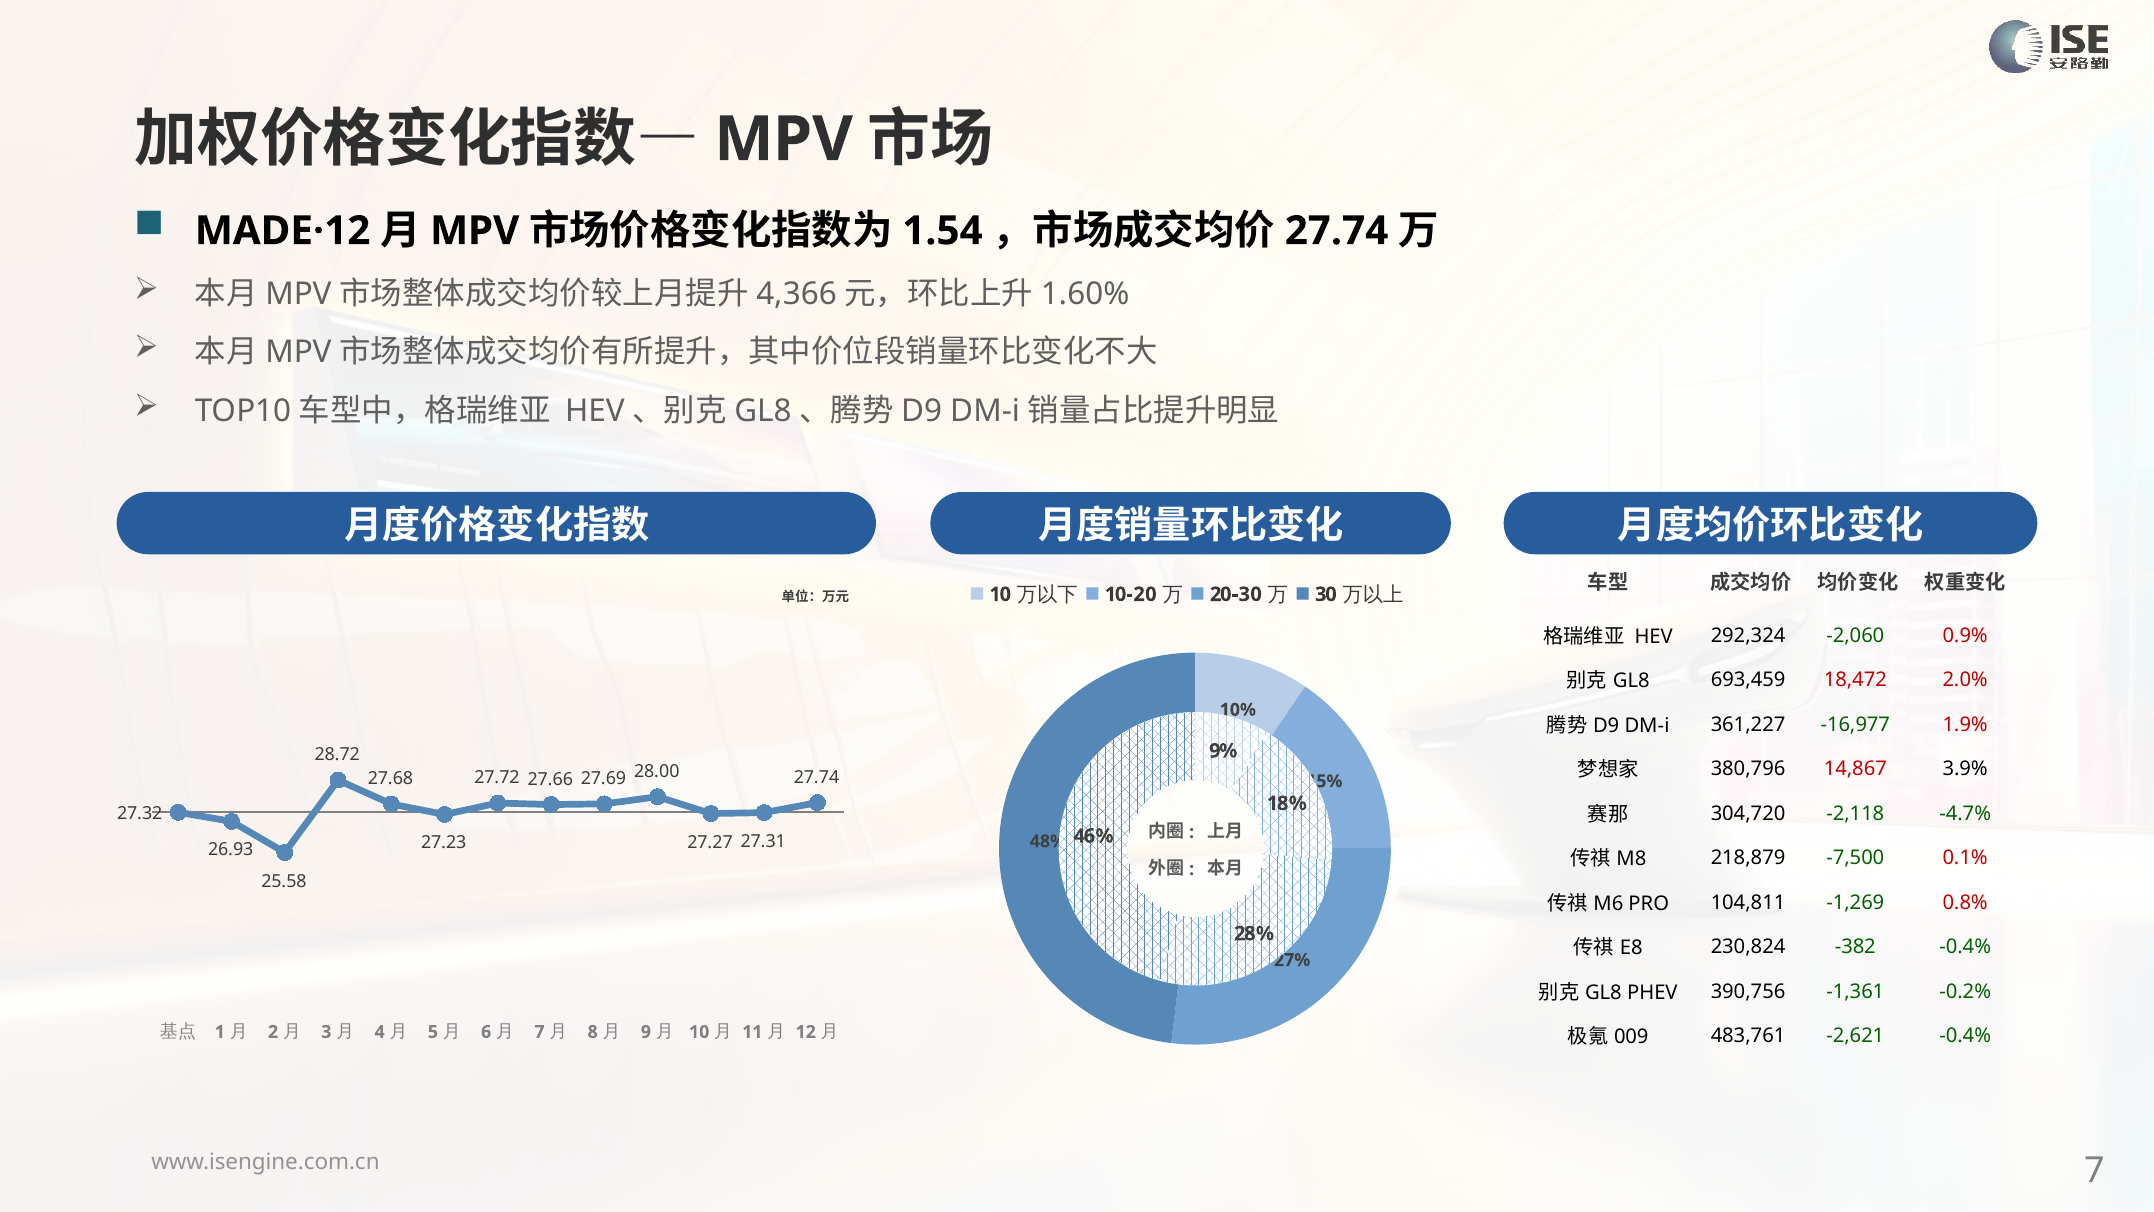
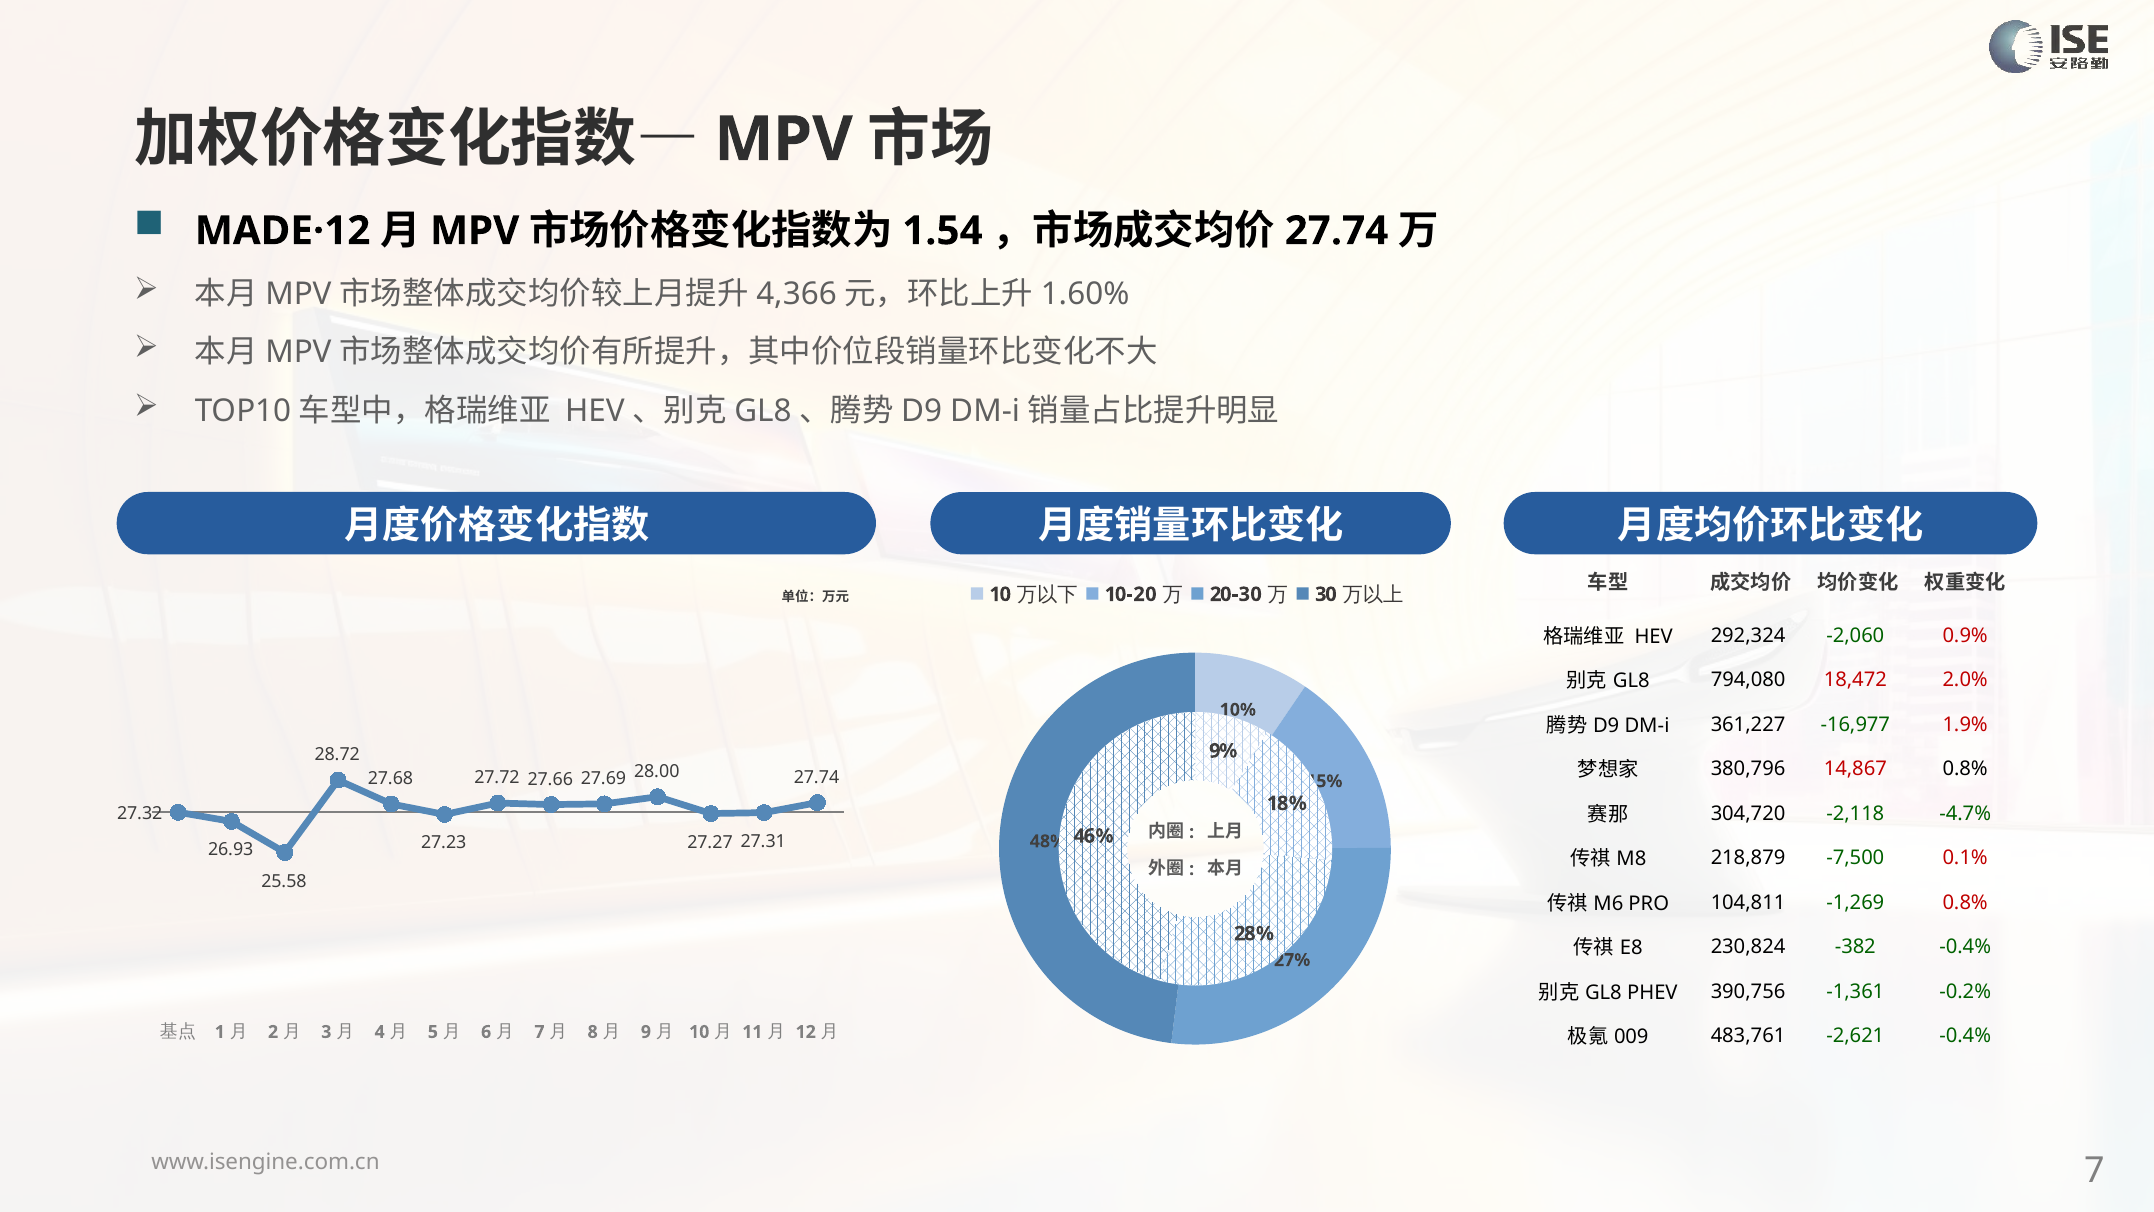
693,459: 693,459 -> 794,080
14,867 3.9%: 3.9% -> 0.8%
